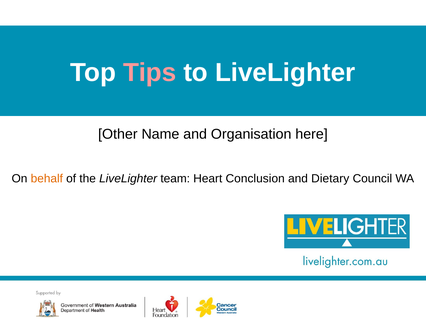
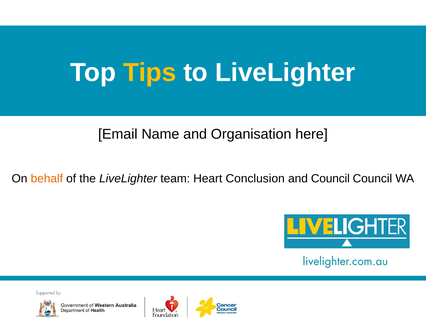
Tips colour: pink -> yellow
Other: Other -> Email
and Dietary: Dietary -> Council
